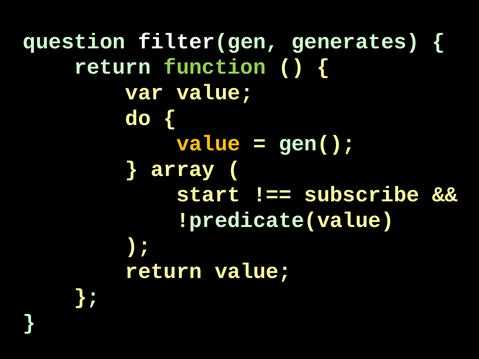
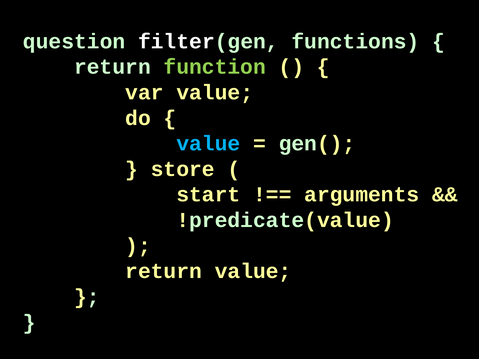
generates: generates -> functions
value at (208, 144) colour: yellow -> light blue
array: array -> store
subscribe: subscribe -> arguments
